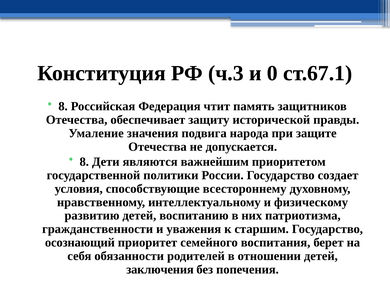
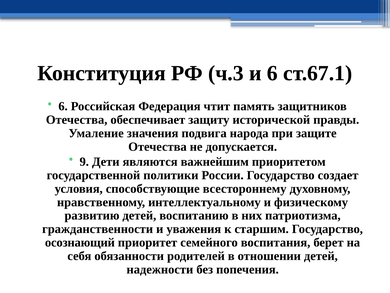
и 0: 0 -> 6
8 at (63, 106): 8 -> 6
8 at (84, 161): 8 -> 9
заключения: заключения -> надежности
